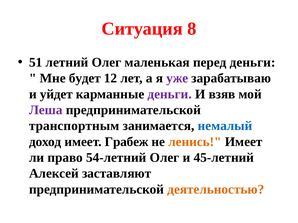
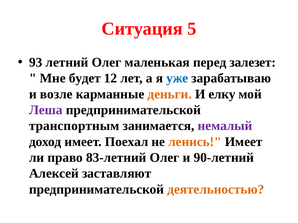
8: 8 -> 5
51: 51 -> 93
перед деньги: деньги -> залезет
уже colour: purple -> blue
уйдет: уйдет -> возле
деньги at (170, 94) colour: purple -> orange
взяв: взяв -> елку
немалый colour: blue -> purple
Грабеж: Грабеж -> Поехал
54-летний: 54-летний -> 83-летний
45-летний: 45-летний -> 90-летний
